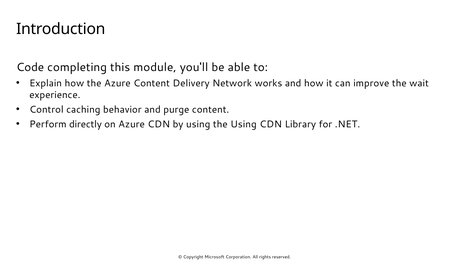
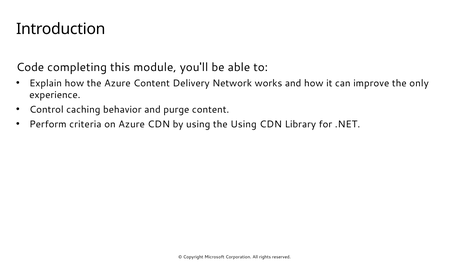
wait: wait -> only
directly: directly -> criteria
